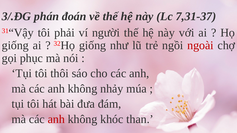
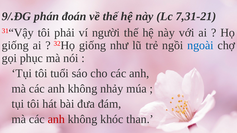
3/.ĐG: 3/.ĐG -> 9/.ĐG
7,31-37: 7,31-37 -> 7,31-21
ngoài colour: red -> blue
thôi: thôi -> tuổi
